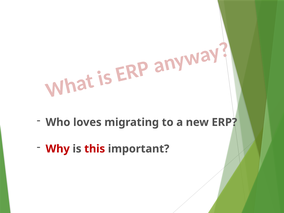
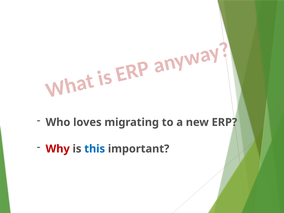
this colour: red -> blue
